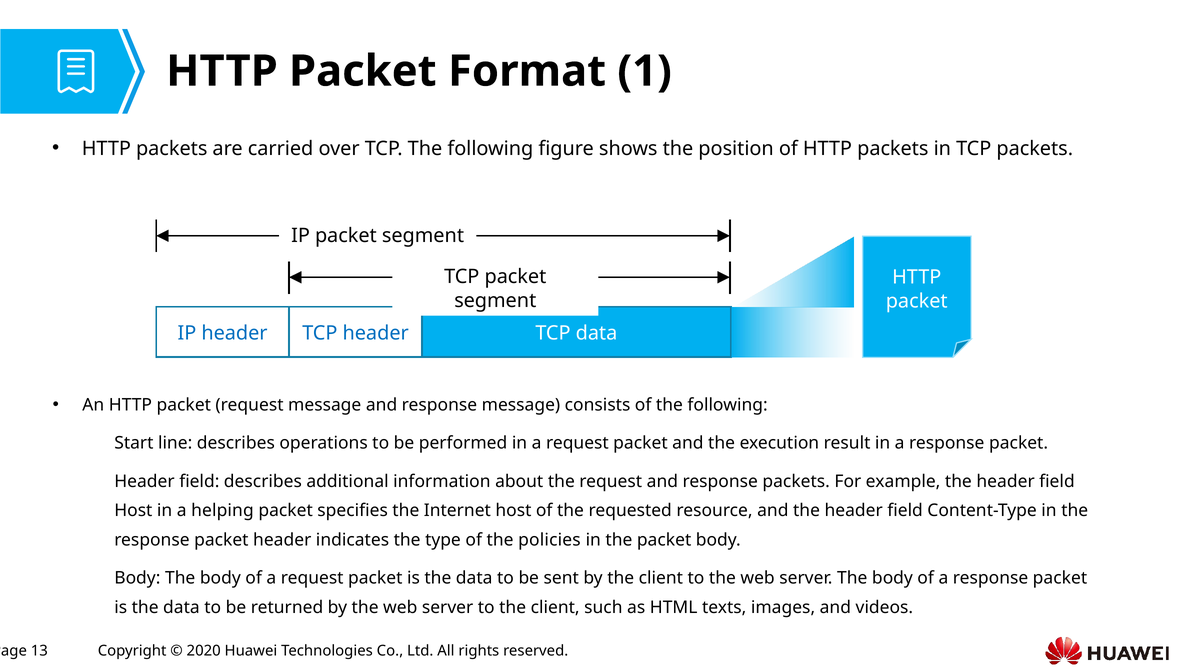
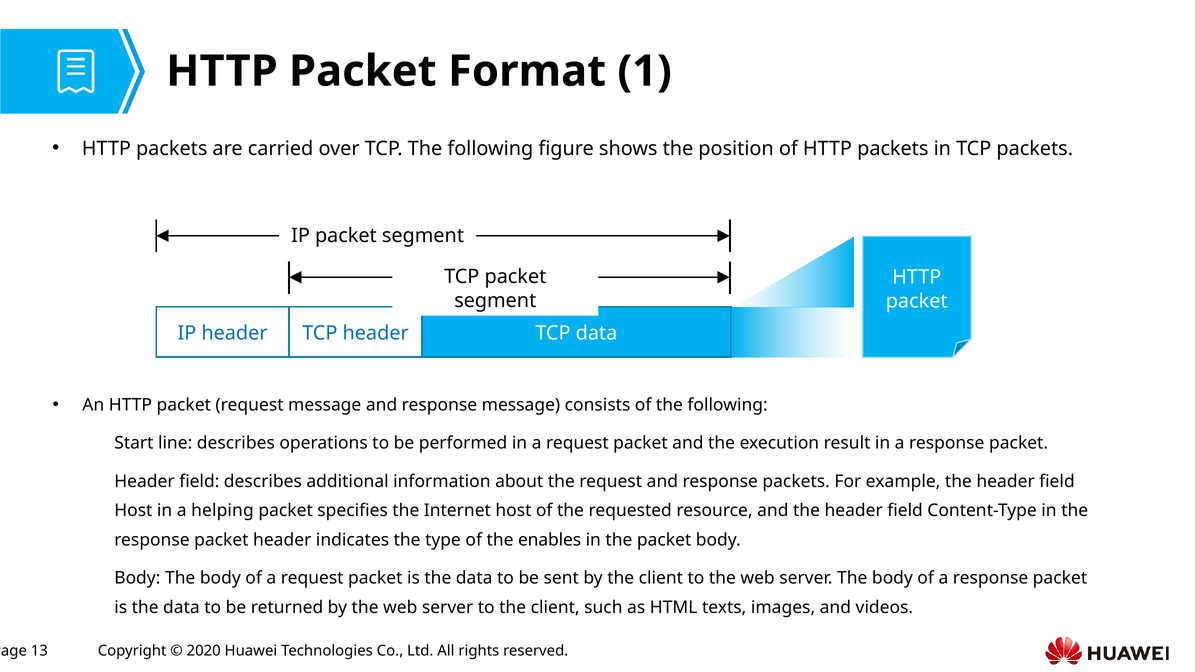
policies: policies -> enables
